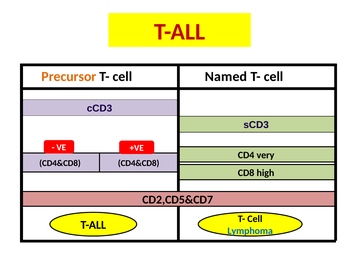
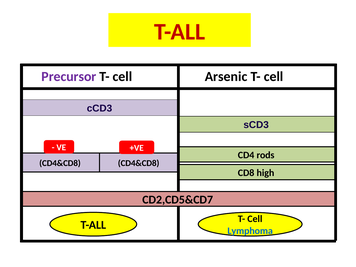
Precursor colour: orange -> purple
Named: Named -> Arsenic
very: very -> rods
